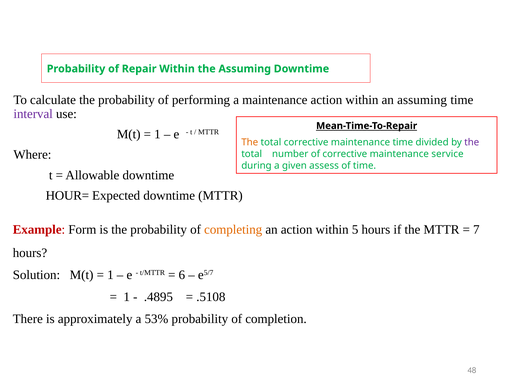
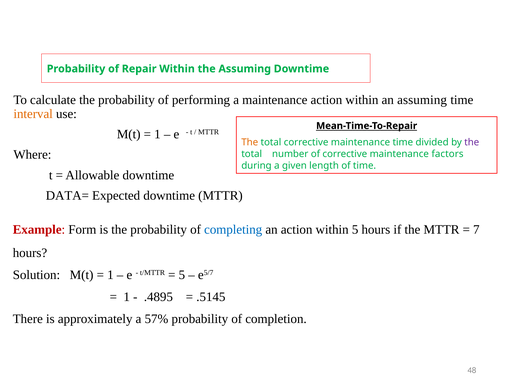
interval colour: purple -> orange
service: service -> factors
assess: assess -> length
HOUR=: HOUR= -> DATA=
completing colour: orange -> blue
6 at (182, 275): 6 -> 5
.5108: .5108 -> .5145
53%: 53% -> 57%
